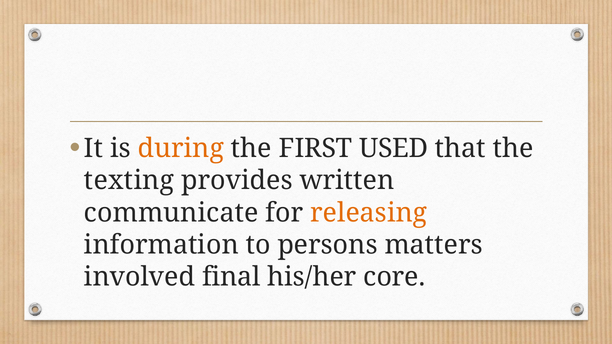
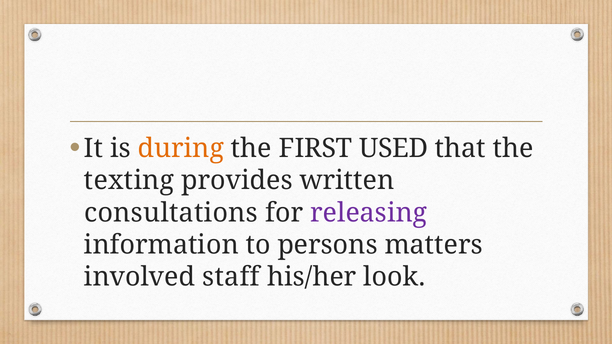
communicate: communicate -> consultations
releasing colour: orange -> purple
final: final -> staff
core: core -> look
